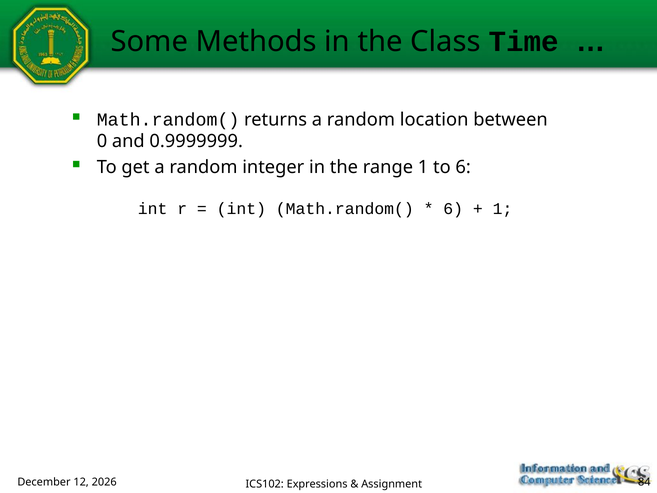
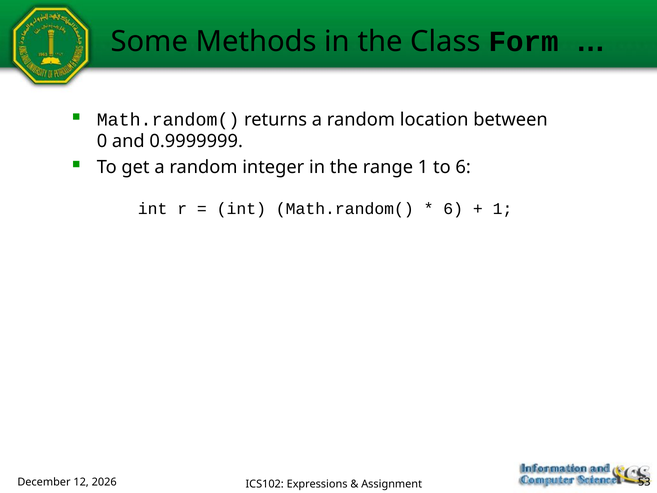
Time: Time -> Form
84: 84 -> 53
